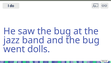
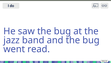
dolls: dolls -> read
